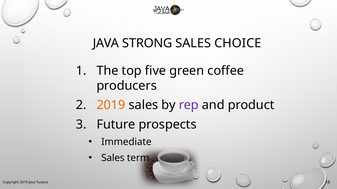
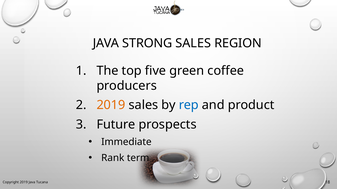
CHOICE: CHOICE -> REGION
rep colour: purple -> blue
Sales at (113, 158): Sales -> Rank
